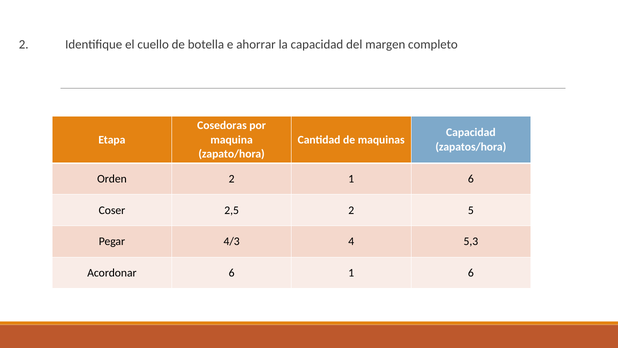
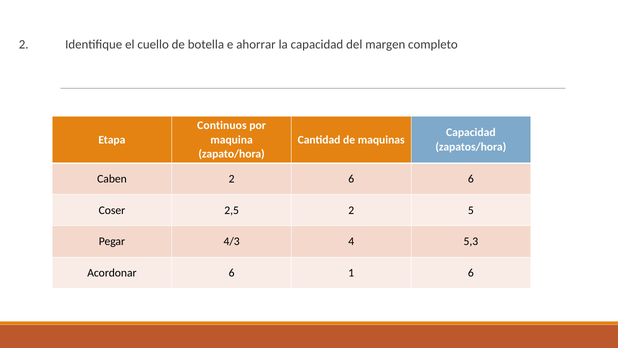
Cosedoras: Cosedoras -> Continuos
Orden: Orden -> Caben
2 1: 1 -> 6
